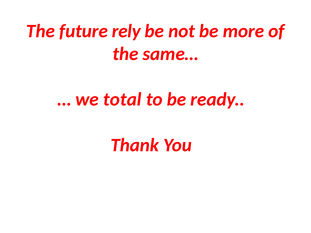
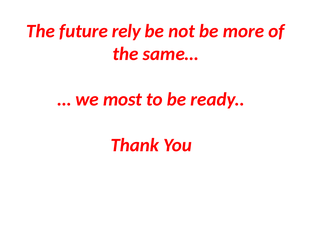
total: total -> most
